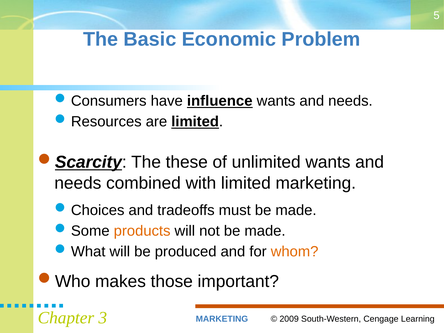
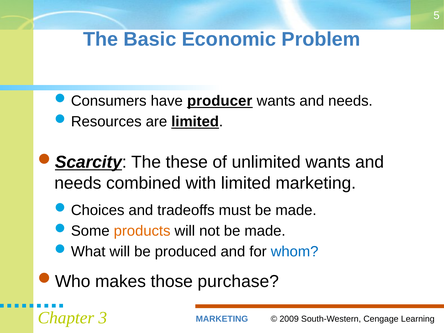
influence: influence -> producer
whom colour: orange -> blue
important: important -> purchase
